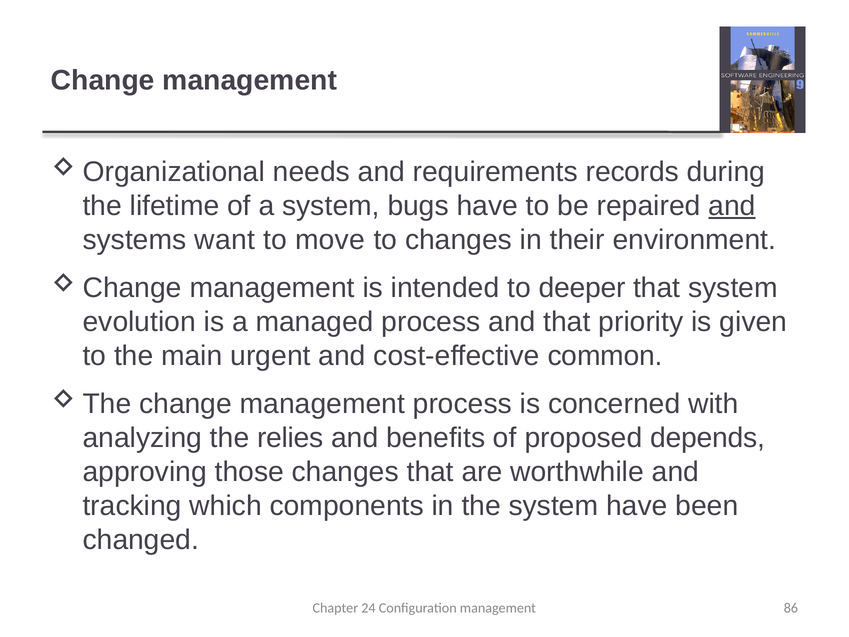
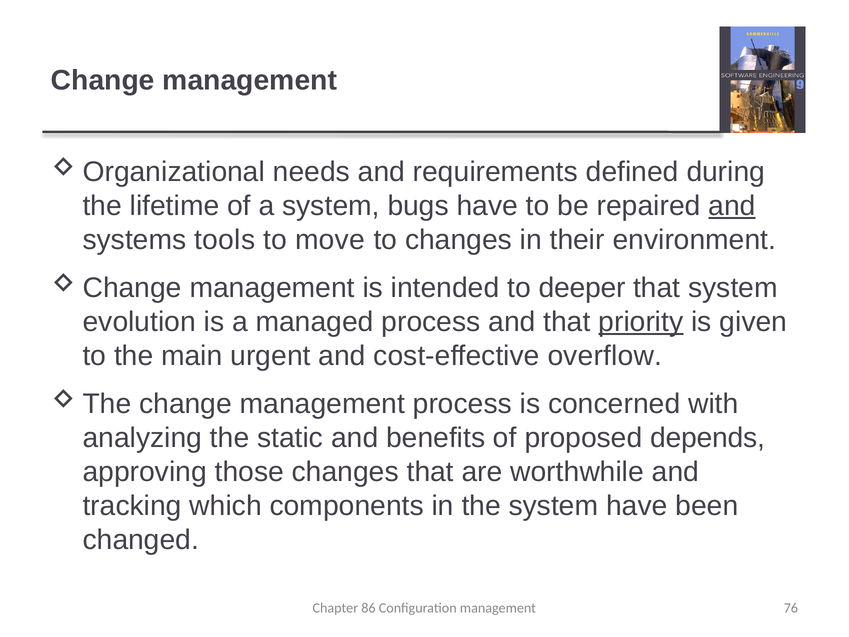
records: records -> defined
want: want -> tools
priority underline: none -> present
common: common -> overflow
relies: relies -> static
24: 24 -> 86
86: 86 -> 76
